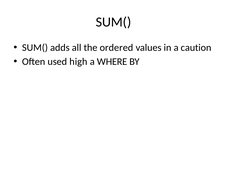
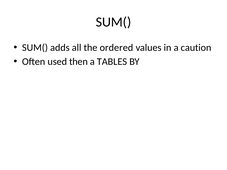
high: high -> then
WHERE: WHERE -> TABLES
